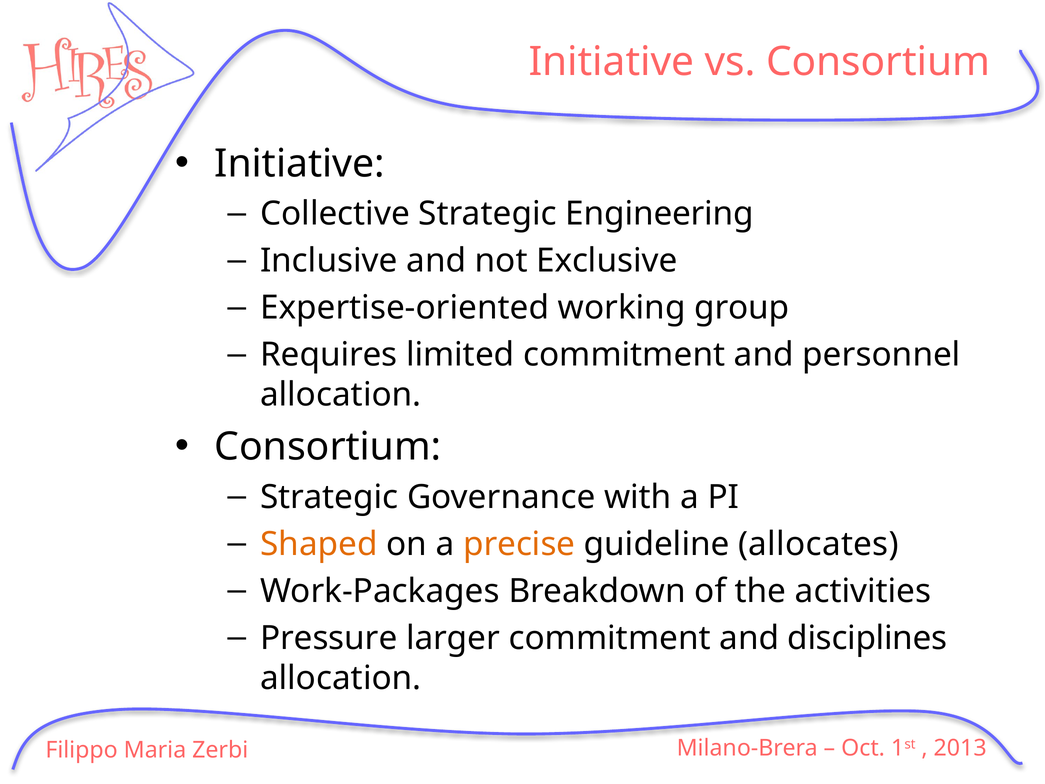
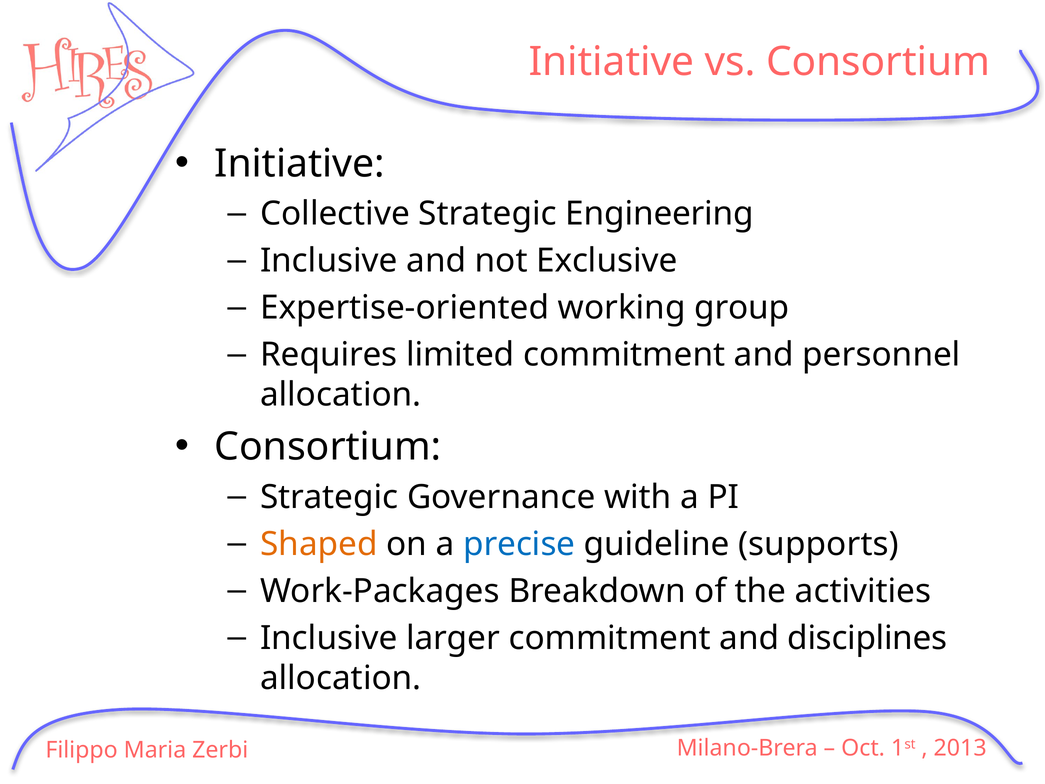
precise colour: orange -> blue
allocates: allocates -> supports
Pressure at (329, 638): Pressure -> Inclusive
